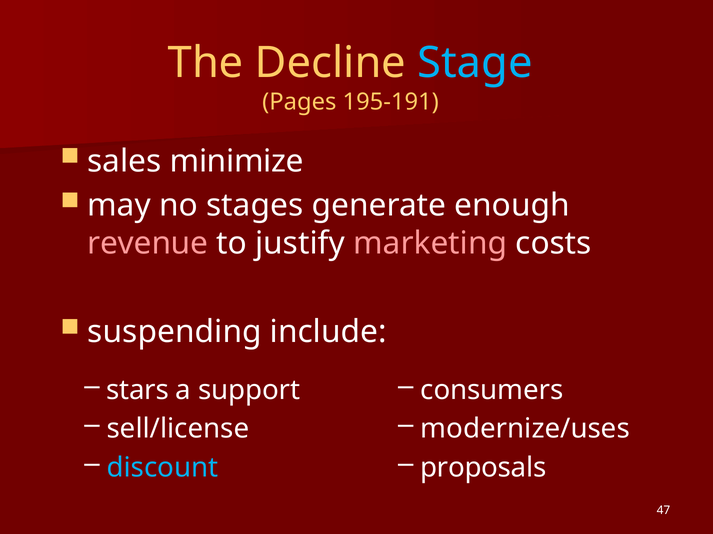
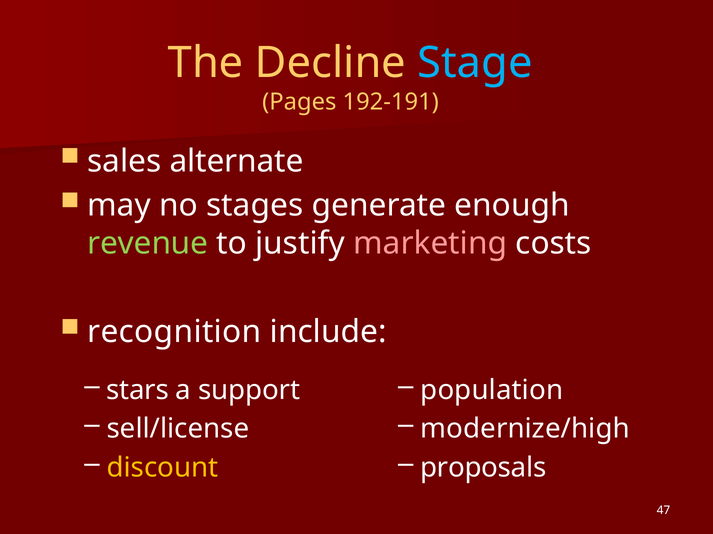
195-191: 195-191 -> 192-191
minimize: minimize -> alternate
revenue colour: pink -> light green
suspending: suspending -> recognition
consumers: consumers -> population
modernize/uses: modernize/uses -> modernize/high
discount colour: light blue -> yellow
